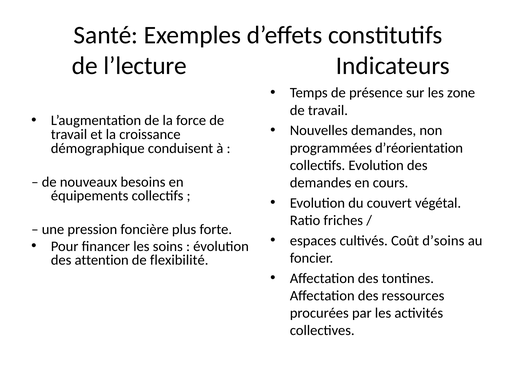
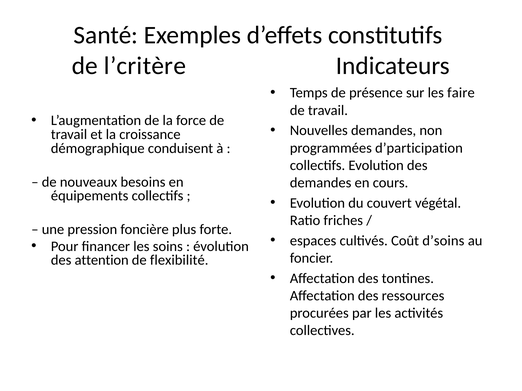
l’lecture: l’lecture -> l’critère
zone: zone -> faire
d’réorientation: d’réorientation -> d’participation
